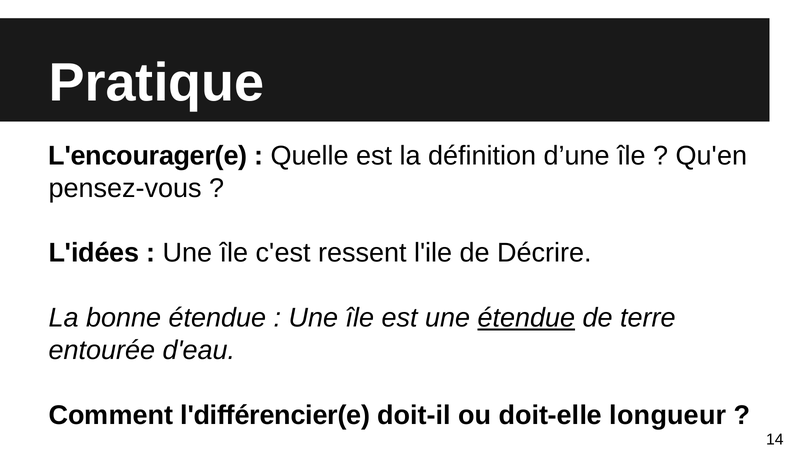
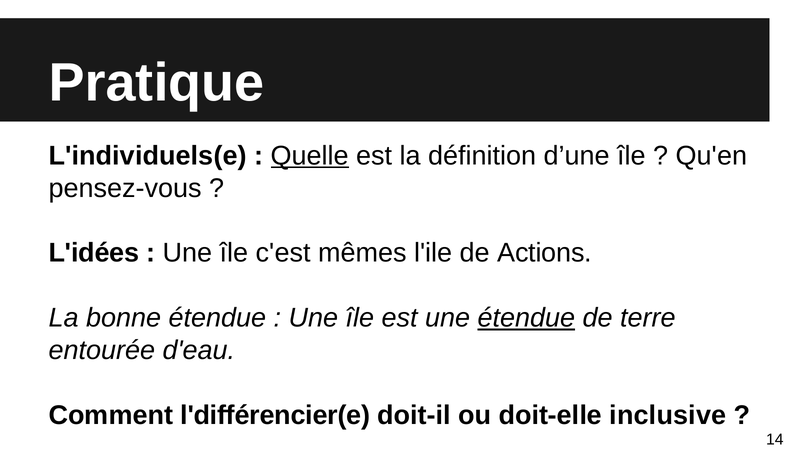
L'encourager(e: L'encourager(e -> L'individuels(e
Quelle underline: none -> present
ressent: ressent -> mêmes
Décrire: Décrire -> Actions
longueur: longueur -> inclusive
